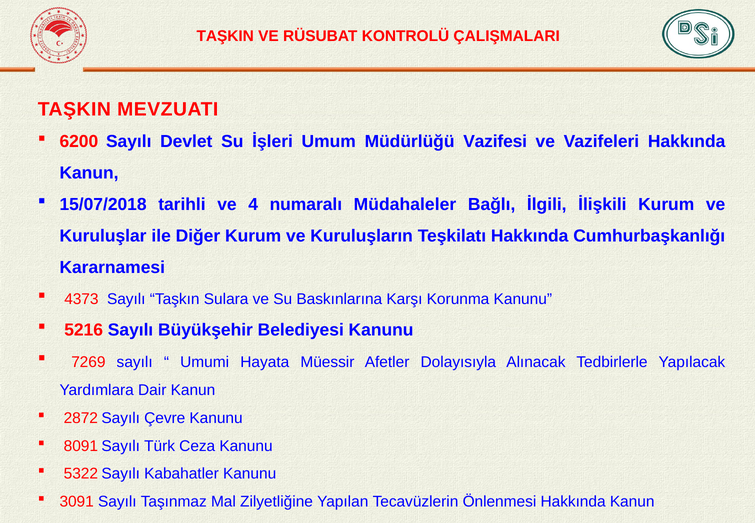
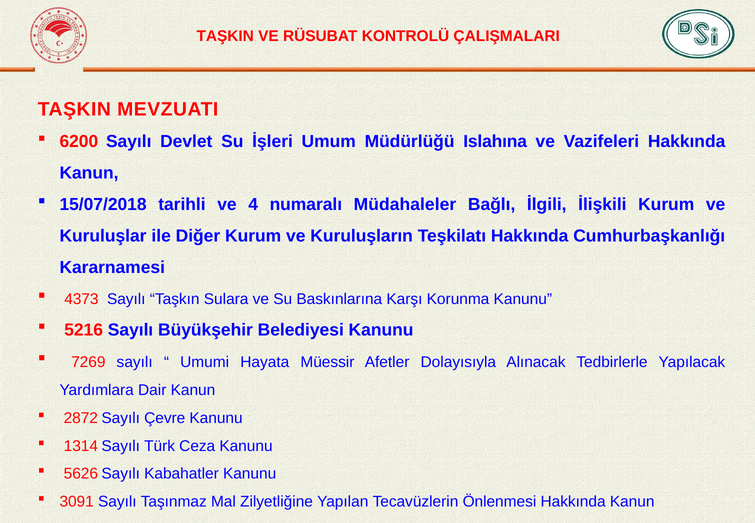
Vazifesi: Vazifesi -> Islahına
8091: 8091 -> 1314
5322: 5322 -> 5626
